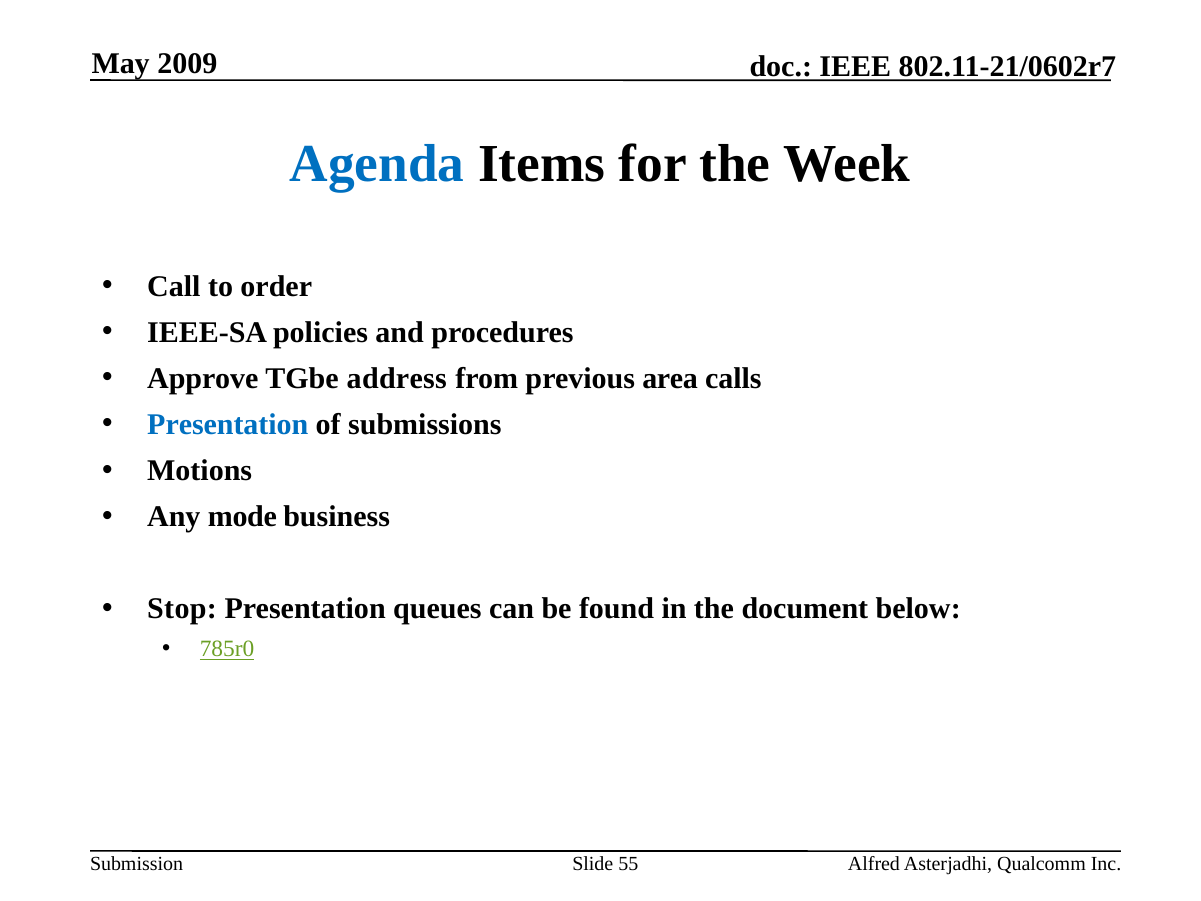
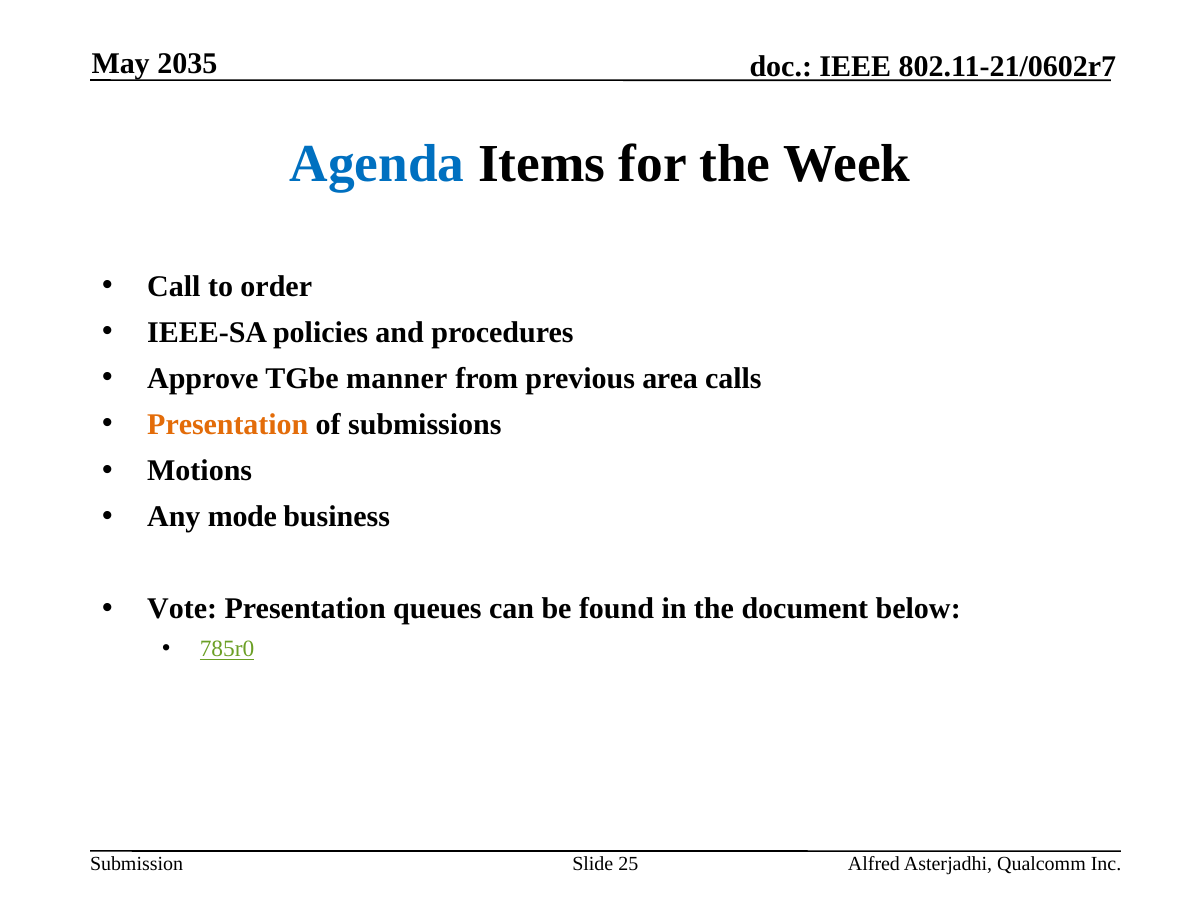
2009: 2009 -> 2035
address: address -> manner
Presentation at (228, 425) colour: blue -> orange
Stop: Stop -> Vote
55: 55 -> 25
